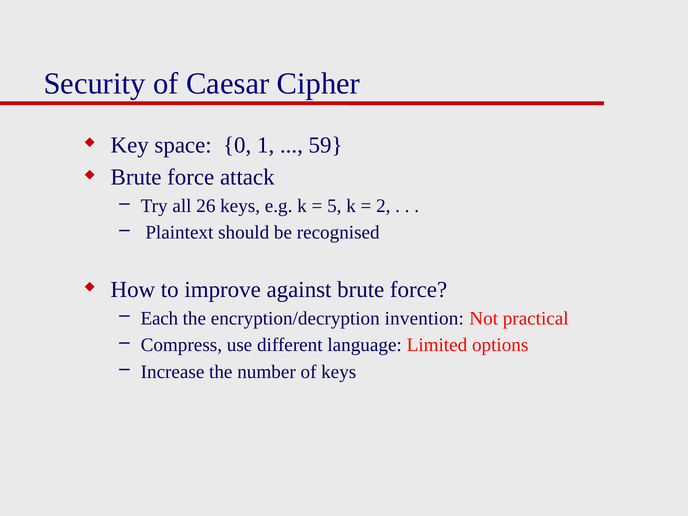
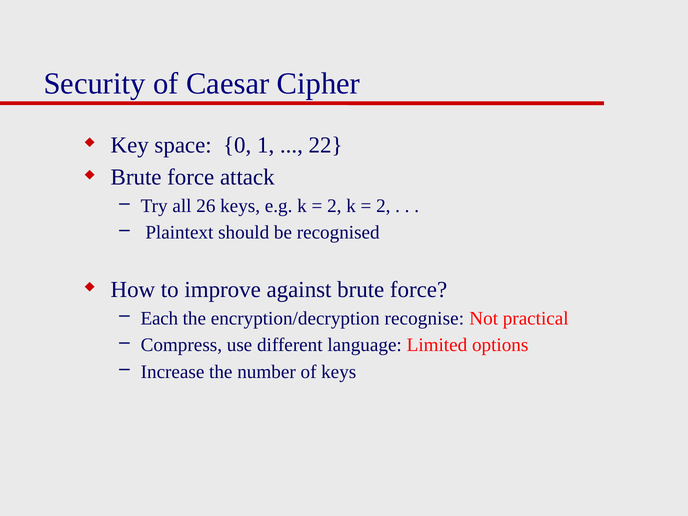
59: 59 -> 22
5 at (334, 206): 5 -> 2
invention: invention -> recognise
